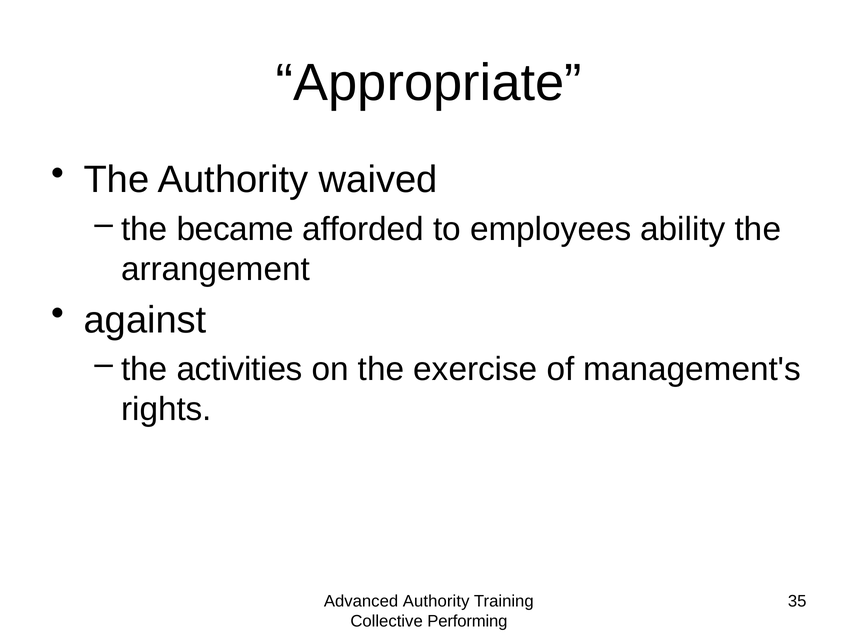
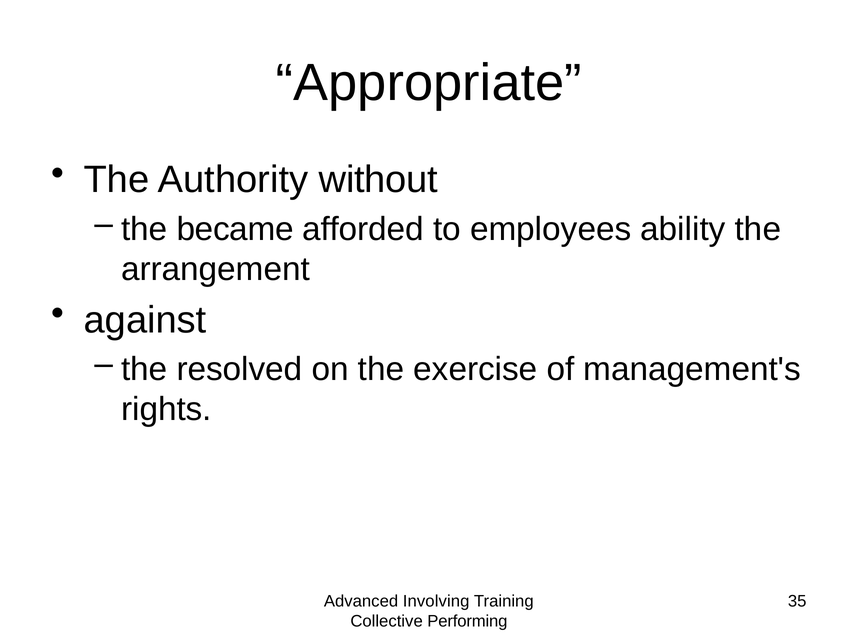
waived: waived -> without
activities: activities -> resolved
Advanced Authority: Authority -> Involving
